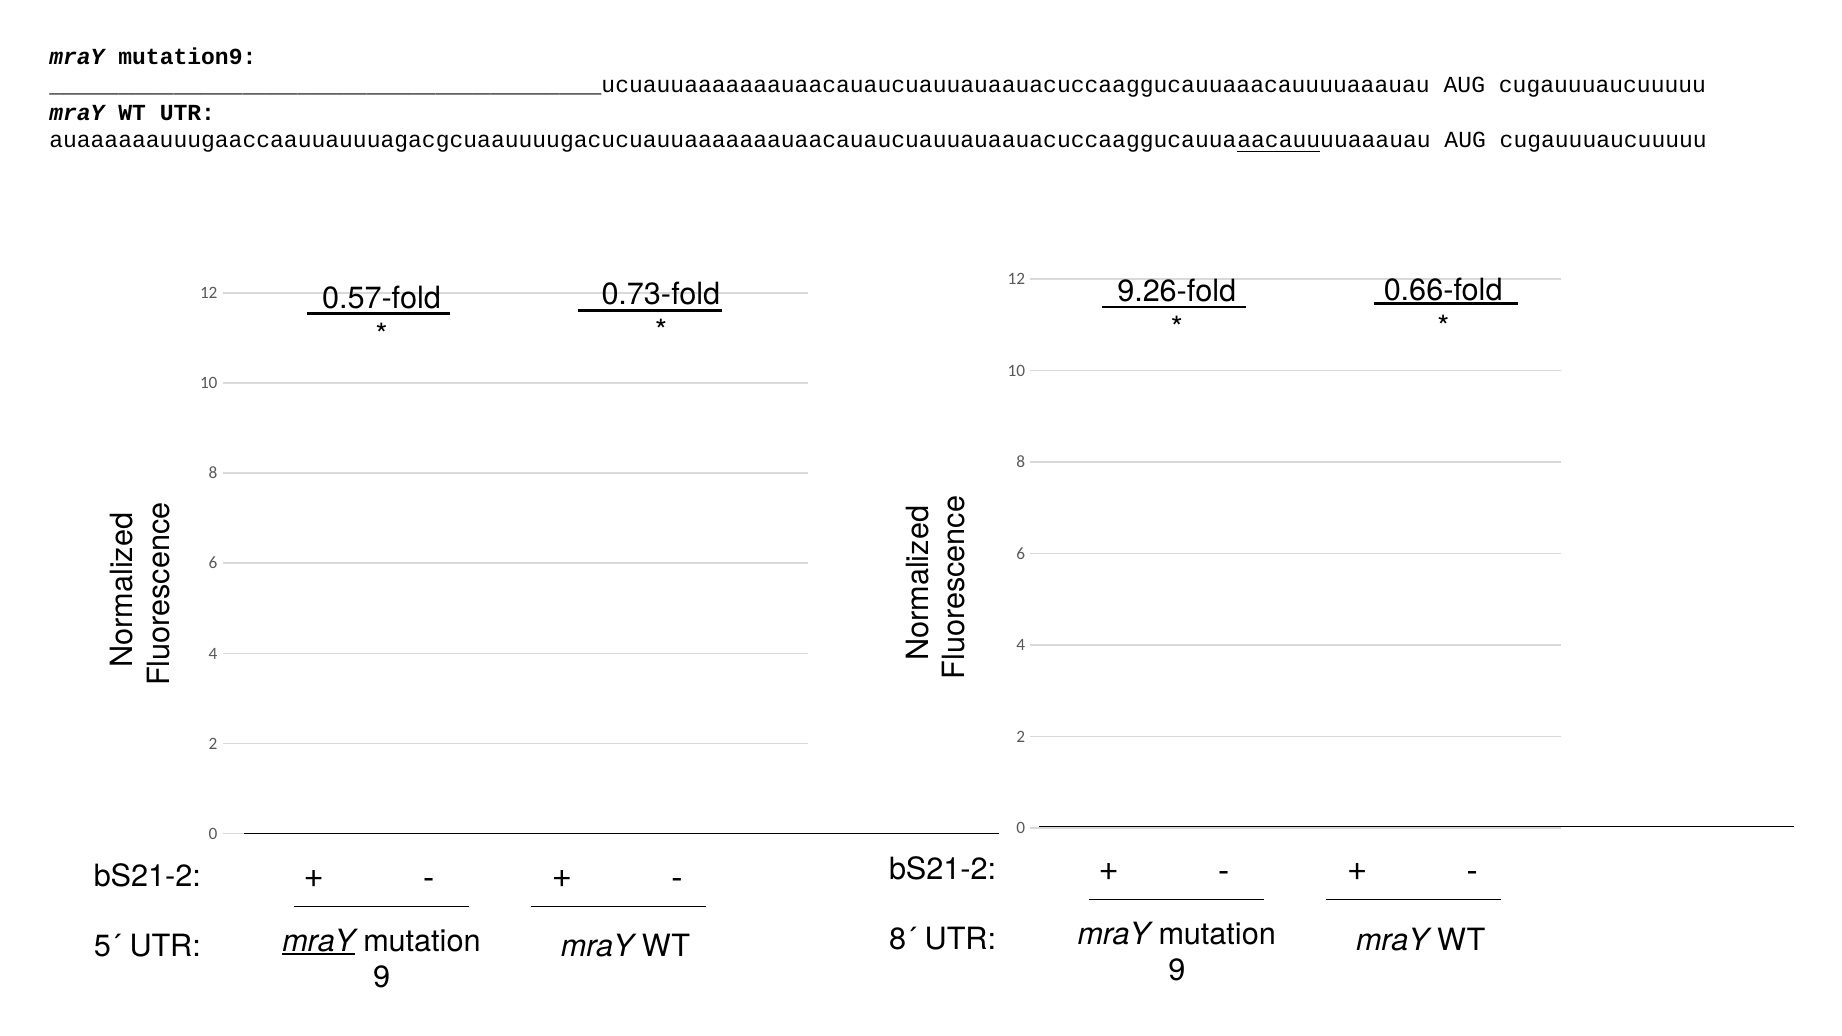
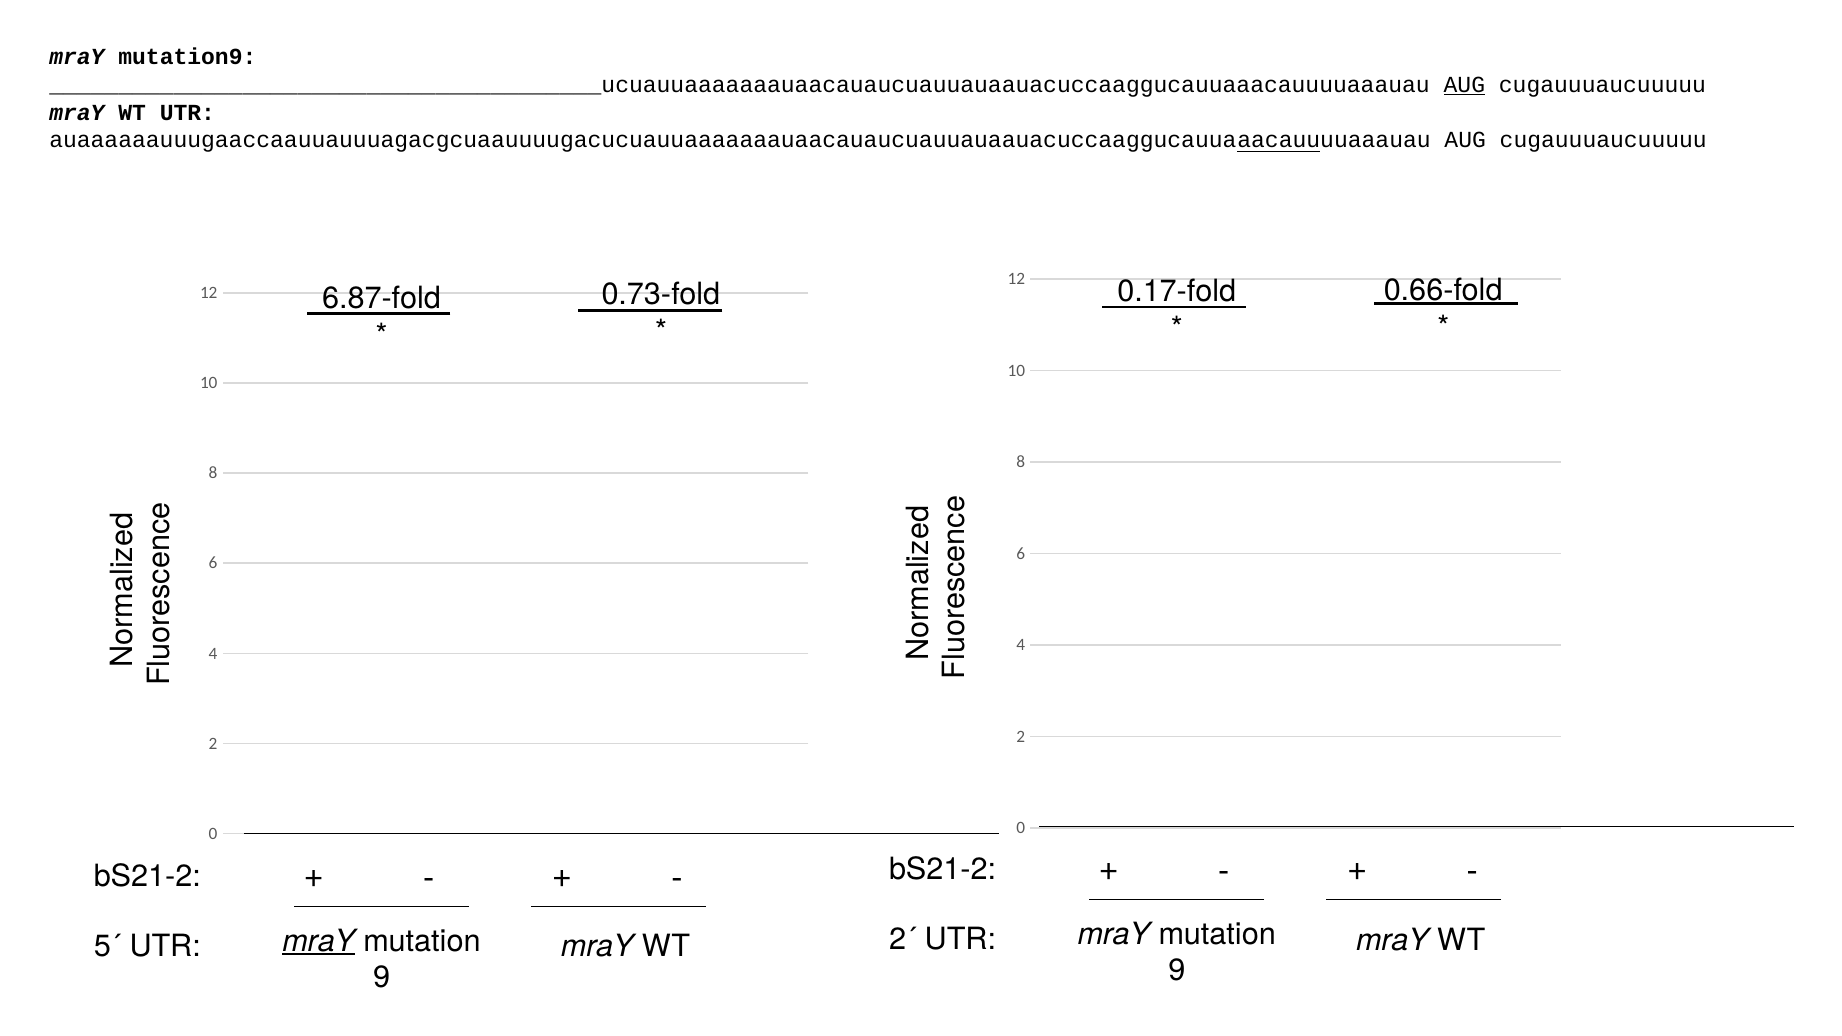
AUG at (1464, 85) underline: none -> present
9.26-fold: 9.26-fold -> 0.17-fold
0.57-fold: 0.57-fold -> 6.87-fold
8´: 8´ -> 2´
